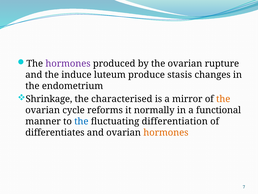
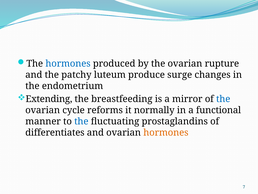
hormones at (68, 63) colour: purple -> blue
induce: induce -> patchy
stasis: stasis -> surge
Shrinkage: Shrinkage -> Extending
characterised: characterised -> breastfeeding
the at (223, 99) colour: orange -> blue
differentiation: differentiation -> prostaglandins
